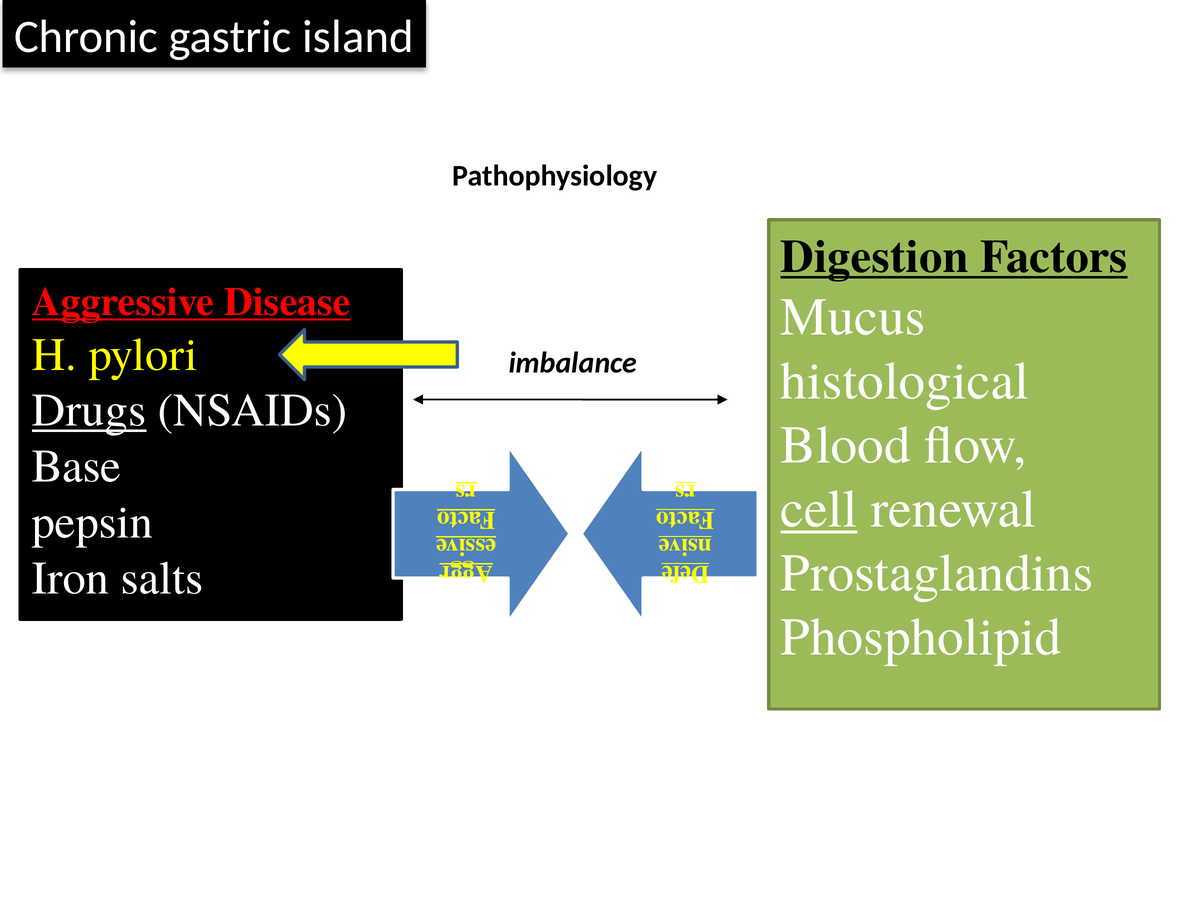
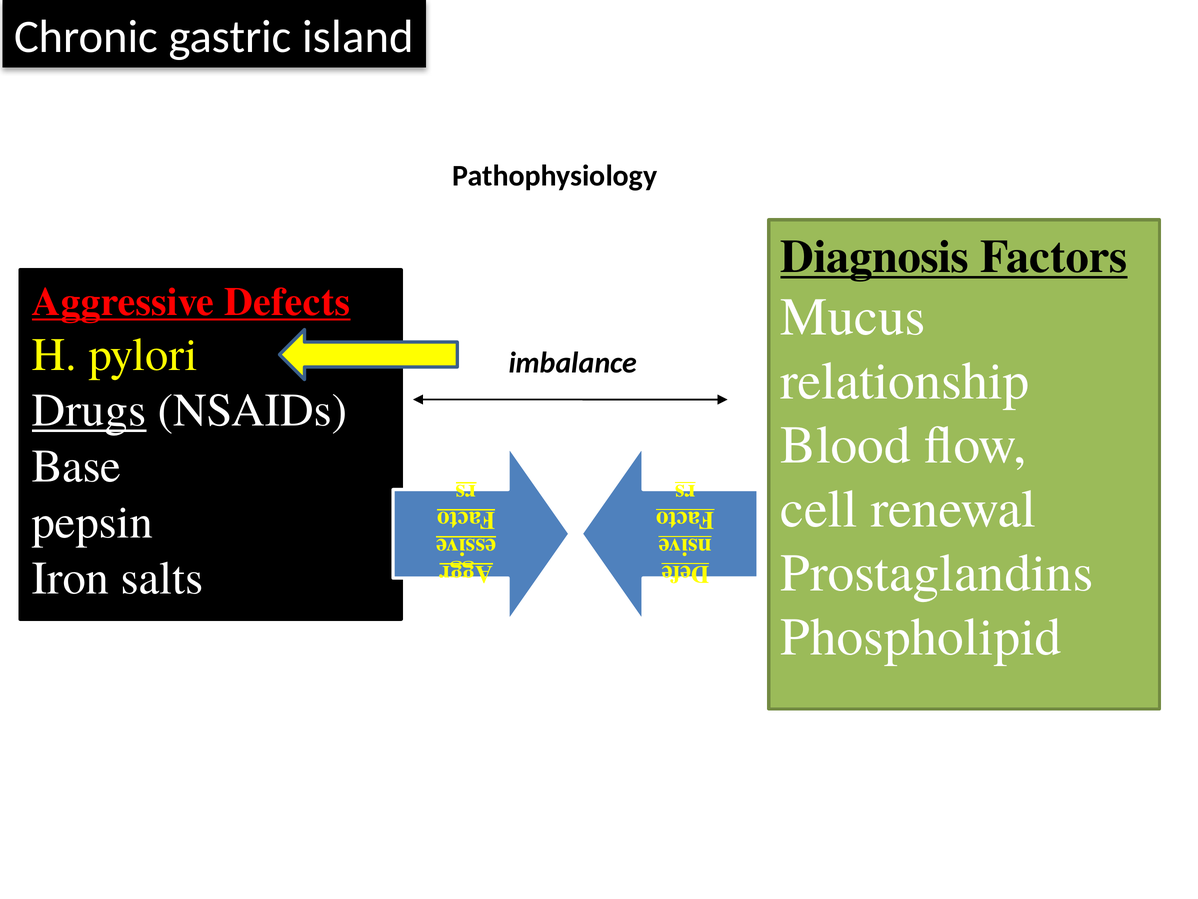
Digestion: Digestion -> Diagnosis
Disease: Disease -> Defects
histological: histological -> relationship
cell underline: present -> none
